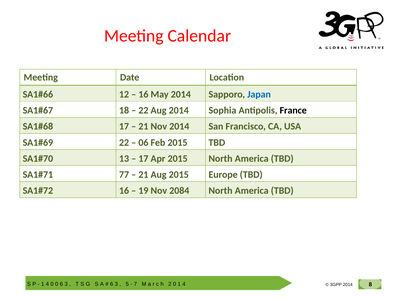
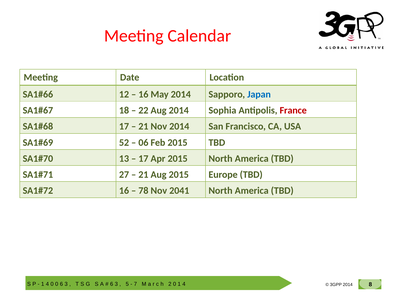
France colour: black -> red
22 at (124, 142): 22 -> 52
77: 77 -> 27
19: 19 -> 78
2084: 2084 -> 2041
